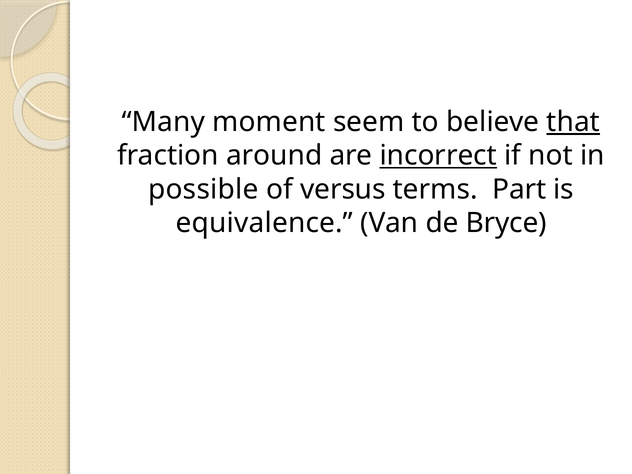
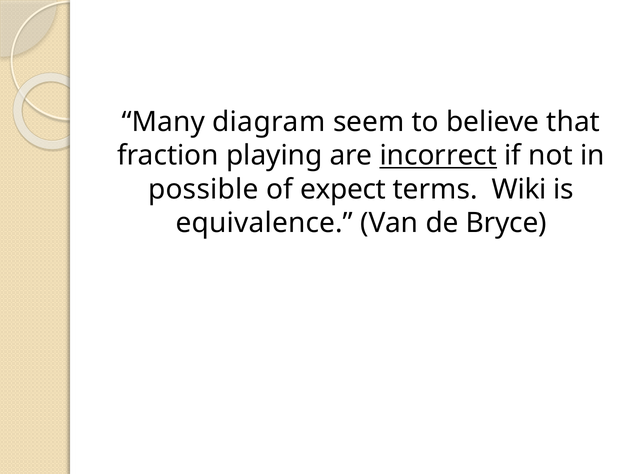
moment: moment -> diagram
that underline: present -> none
around: around -> playing
versus: versus -> expect
Part: Part -> Wiki
